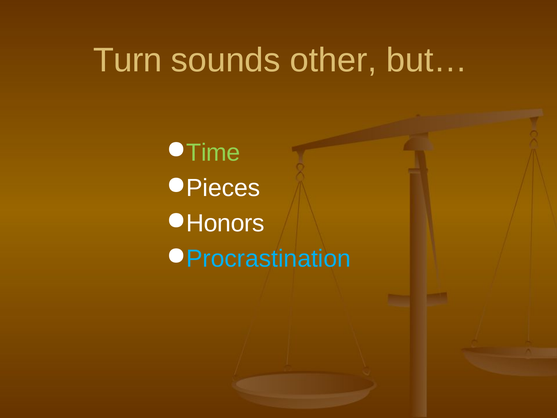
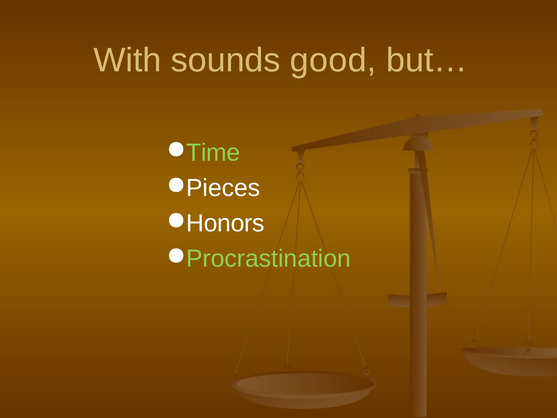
Turn: Turn -> With
other: other -> good
Procrastination colour: light blue -> light green
